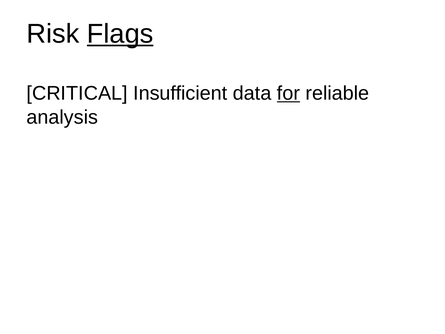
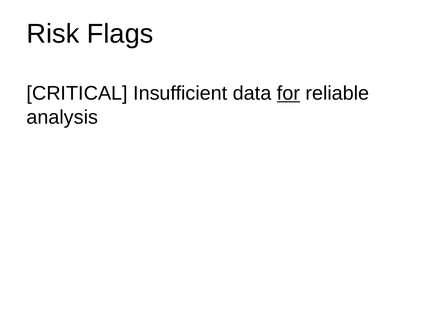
Flags underline: present -> none
